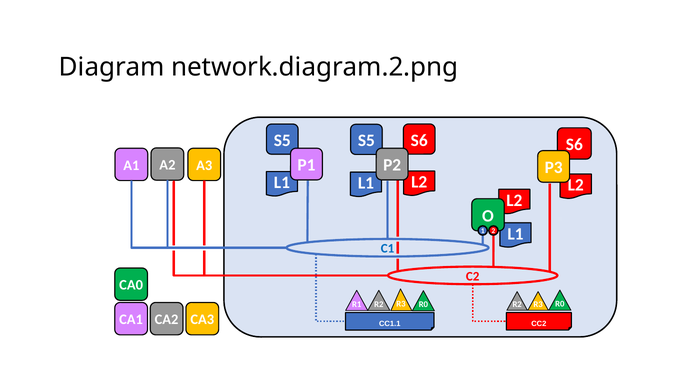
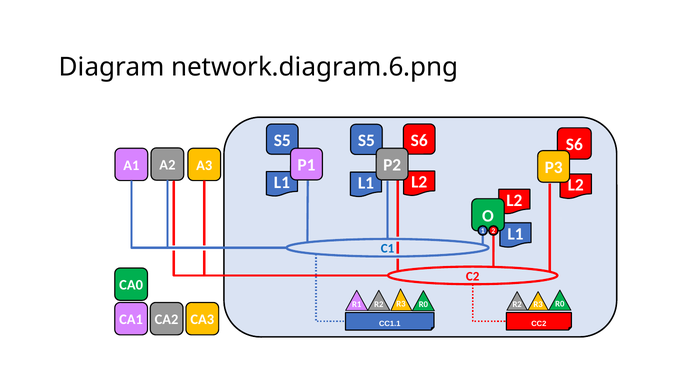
network.diagram.2.png: network.diagram.2.png -> network.diagram.6.png
